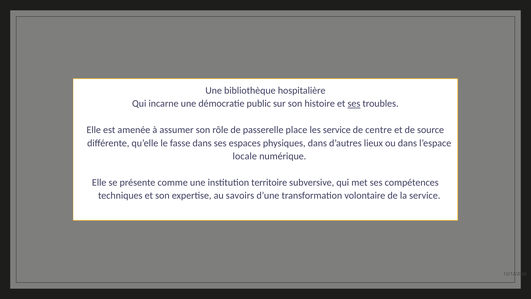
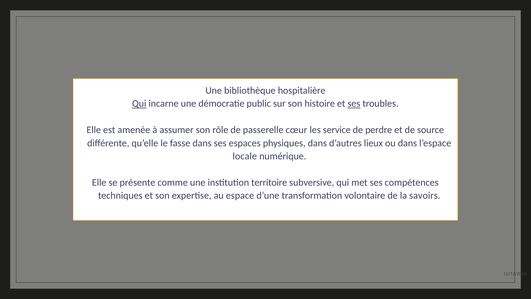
Qui at (139, 104) underline: none -> present
place: place -> cœur
centre: centre -> perdre
savoirs: savoirs -> espace
la service: service -> savoirs
